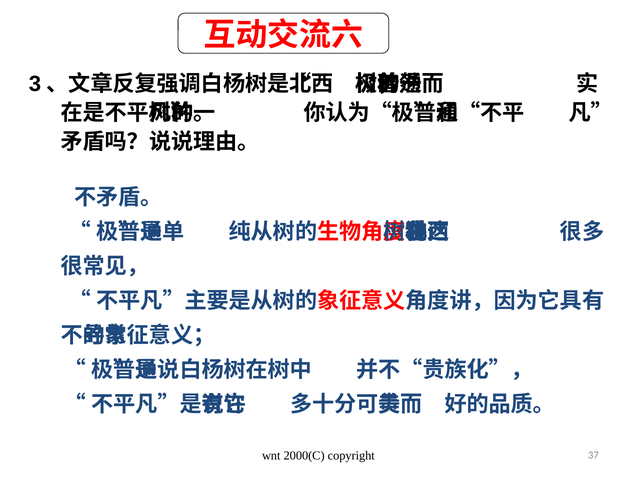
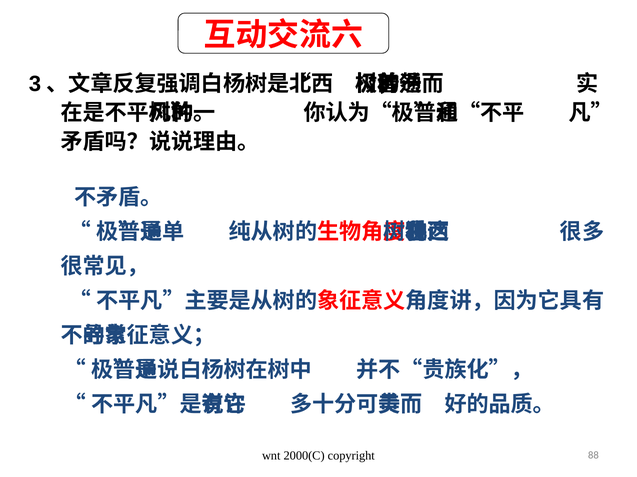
37: 37 -> 88
